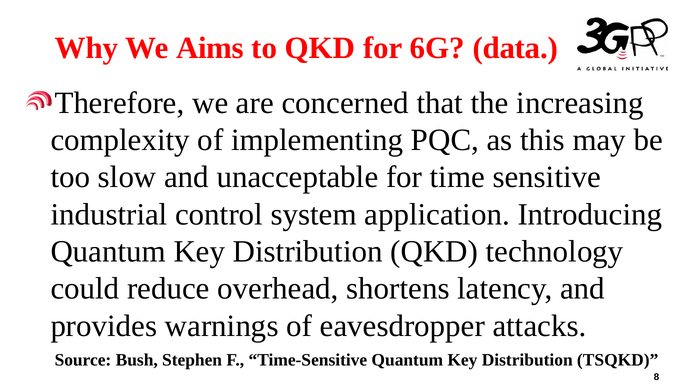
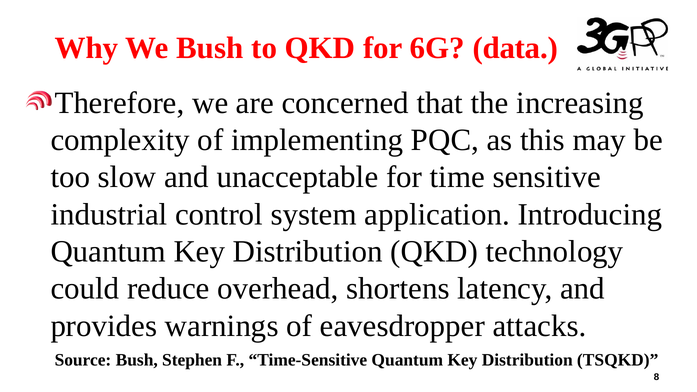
We Aims: Aims -> Bush
